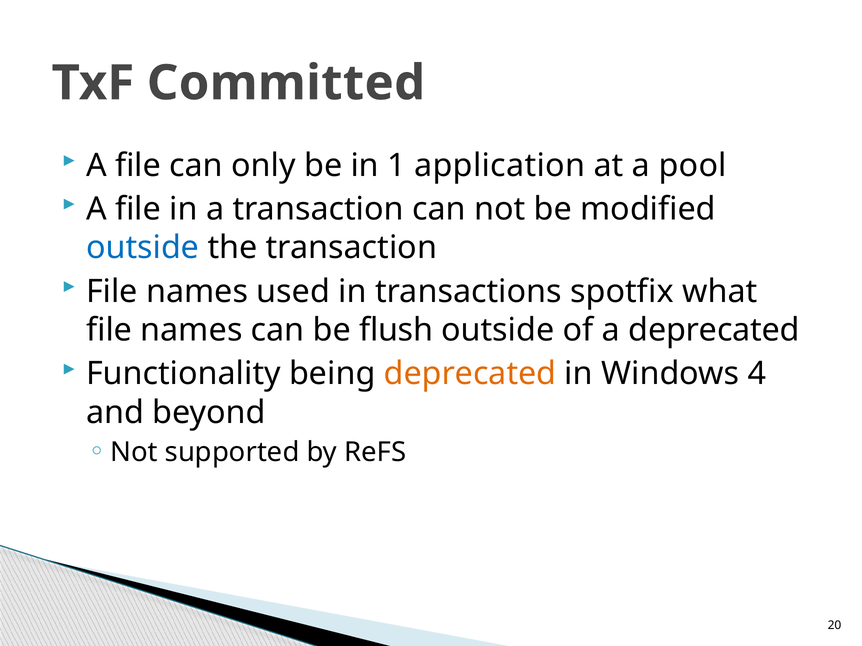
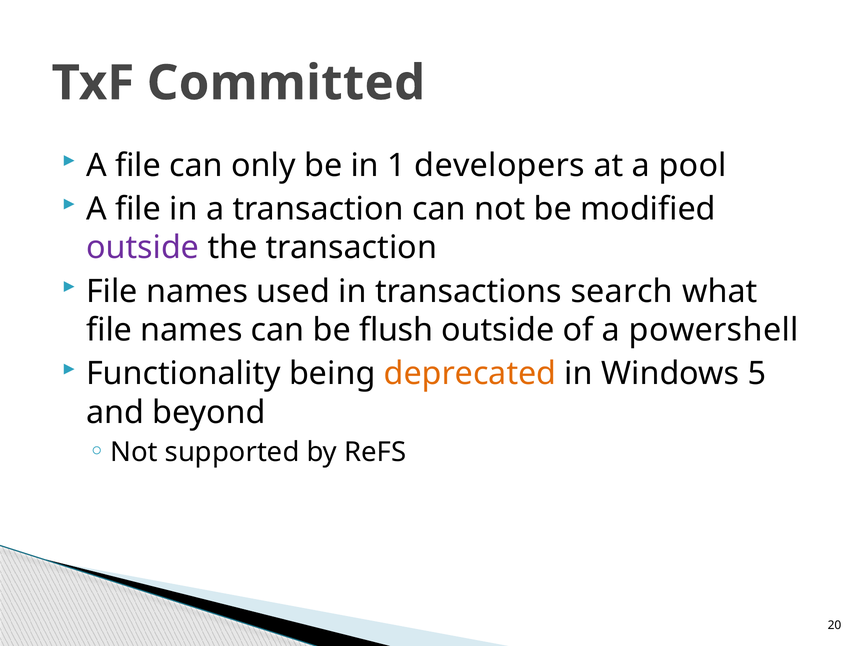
application: application -> developers
outside at (143, 248) colour: blue -> purple
spotfix: spotfix -> search
a deprecated: deprecated -> powershell
4: 4 -> 5
